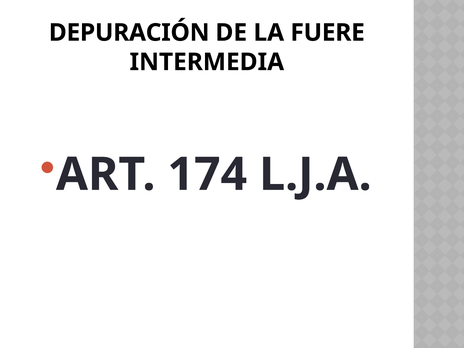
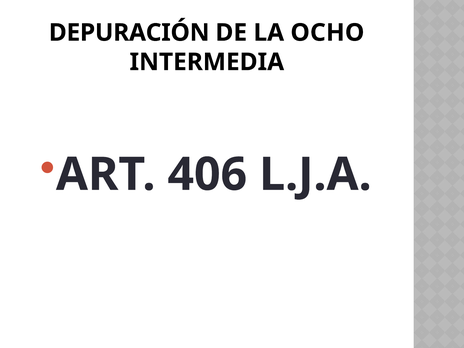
FUERE: FUERE -> OCHO
174: 174 -> 406
